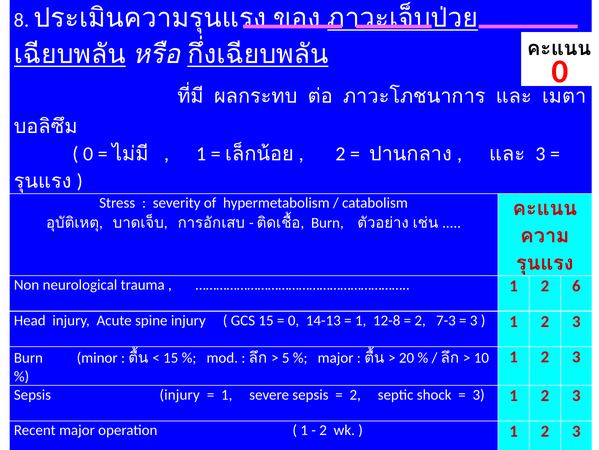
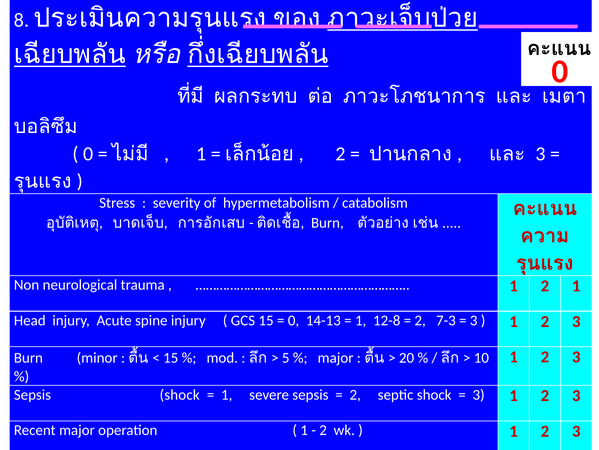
2 6: 6 -> 1
Sepsis injury: injury -> shock
